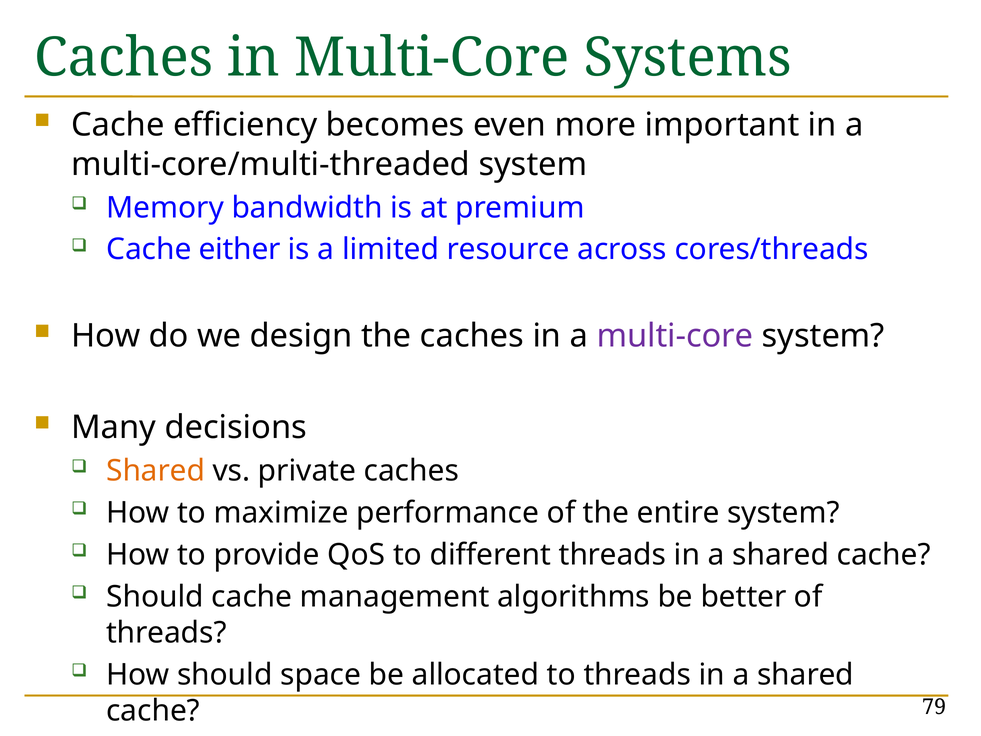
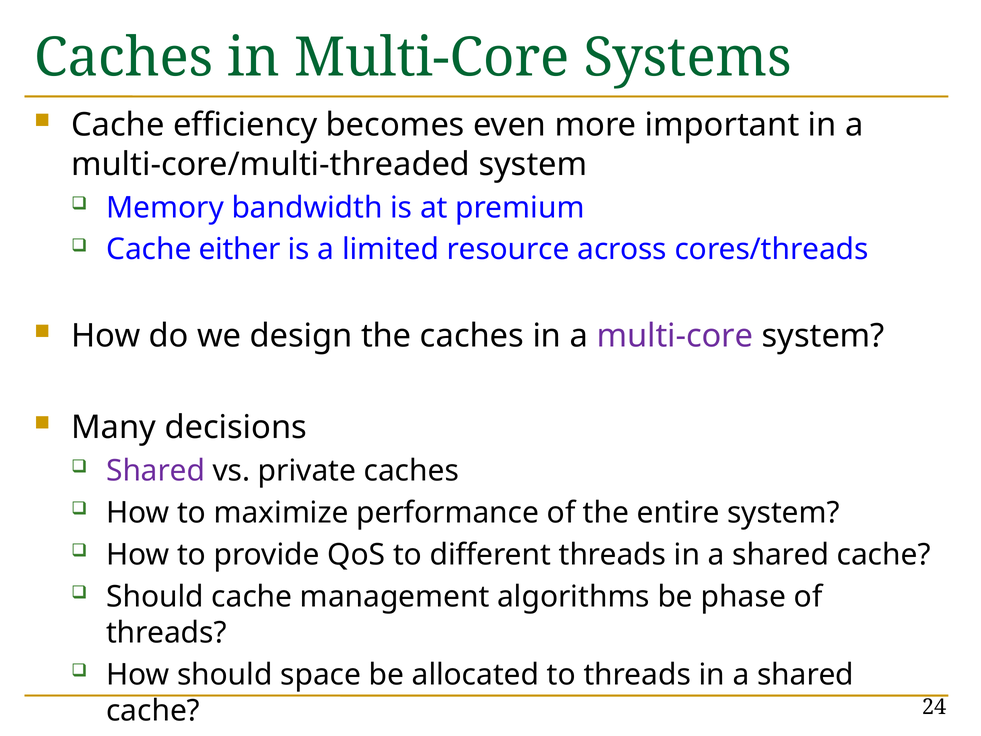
Shared at (156, 471) colour: orange -> purple
better: better -> phase
79: 79 -> 24
